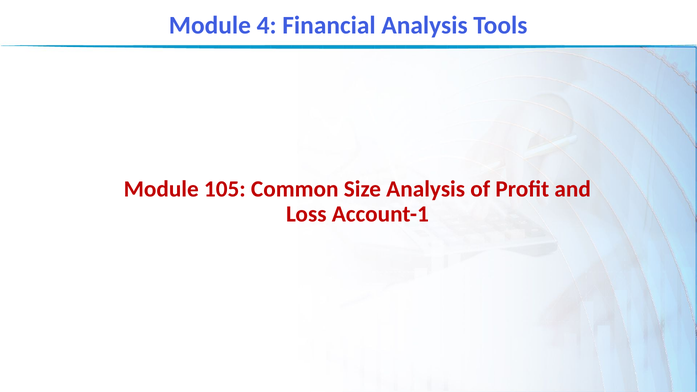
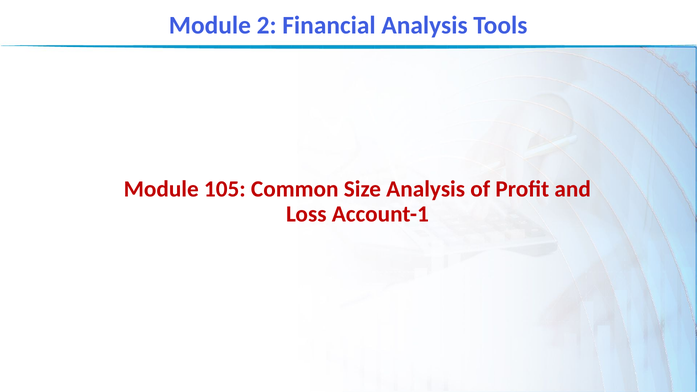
4: 4 -> 2
